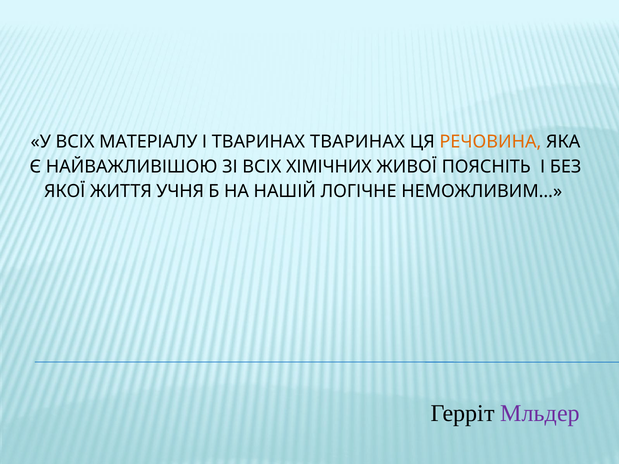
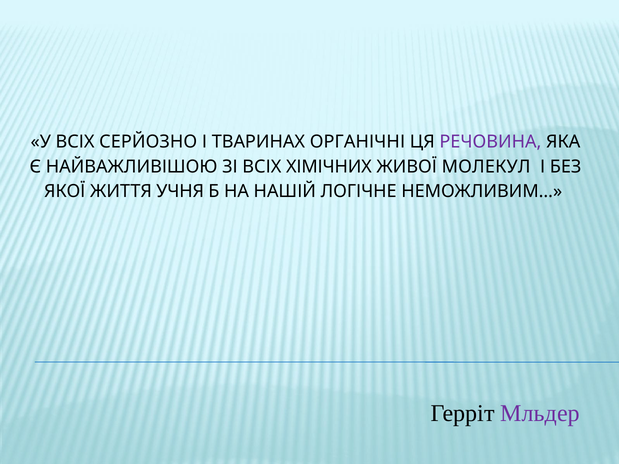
МАТЕРІАЛУ: МАТЕРІАЛУ -> СЕРЙОЗНО
ТВАРИНАХ ТВАРИНАХ: ТВАРИНАХ -> ОРГАНІЧНІ
РЕЧОВИНА colour: orange -> purple
ПОЯСНІТЬ: ПОЯСНІТЬ -> МОЛЕКУЛ
